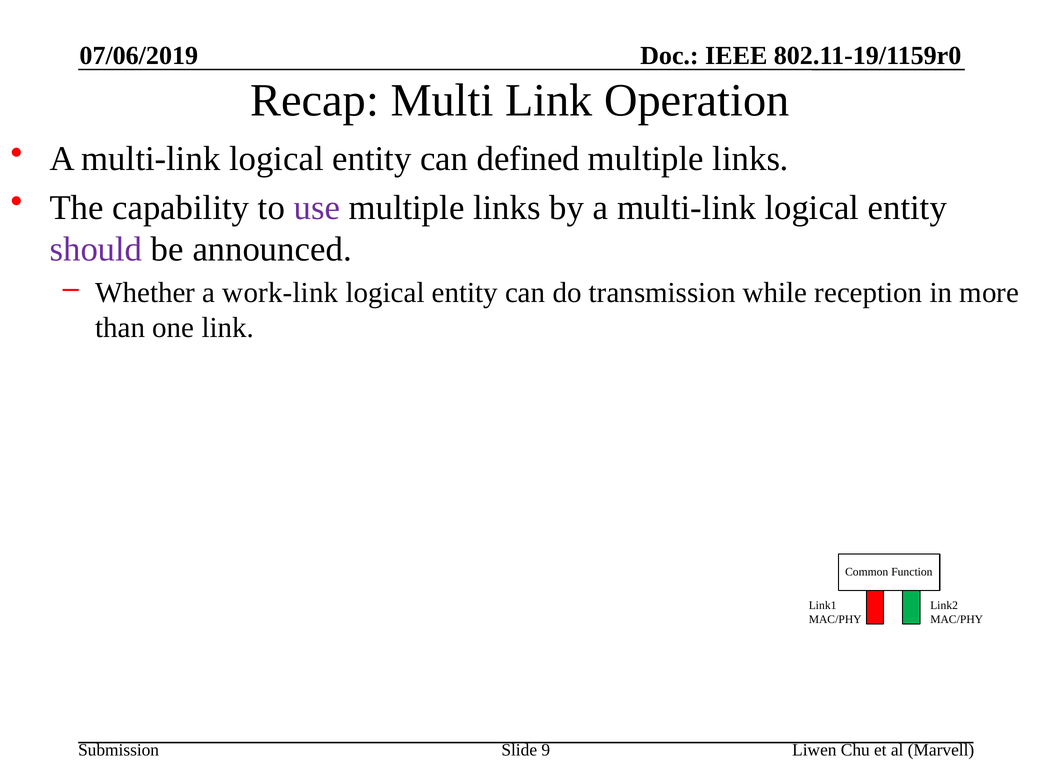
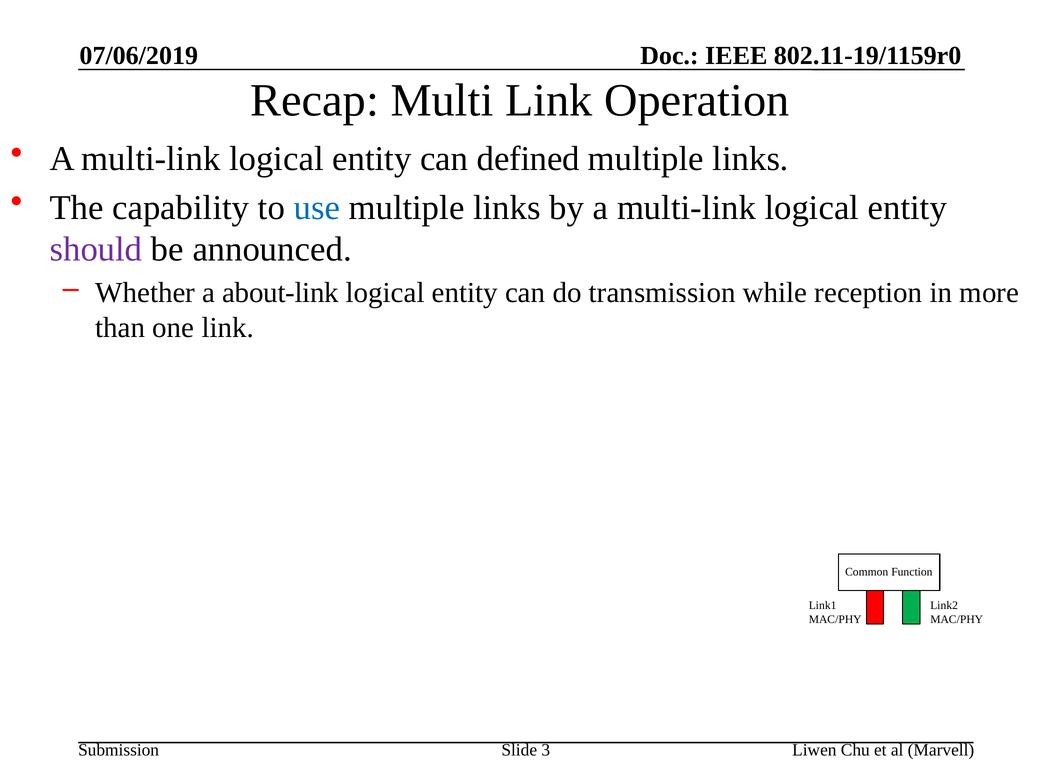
use colour: purple -> blue
work-link: work-link -> about-link
9: 9 -> 3
